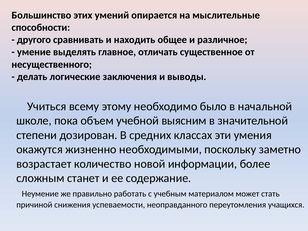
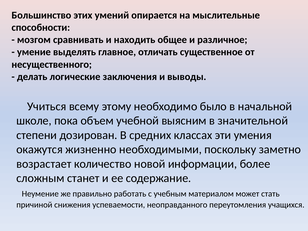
другого: другого -> мозгом
